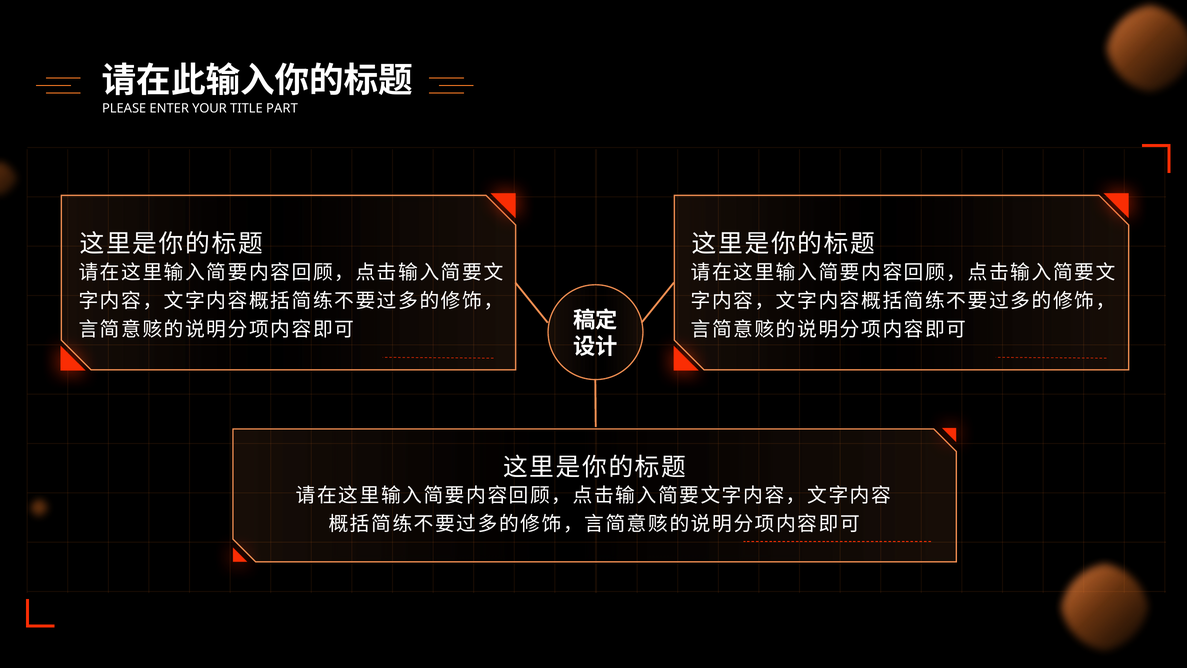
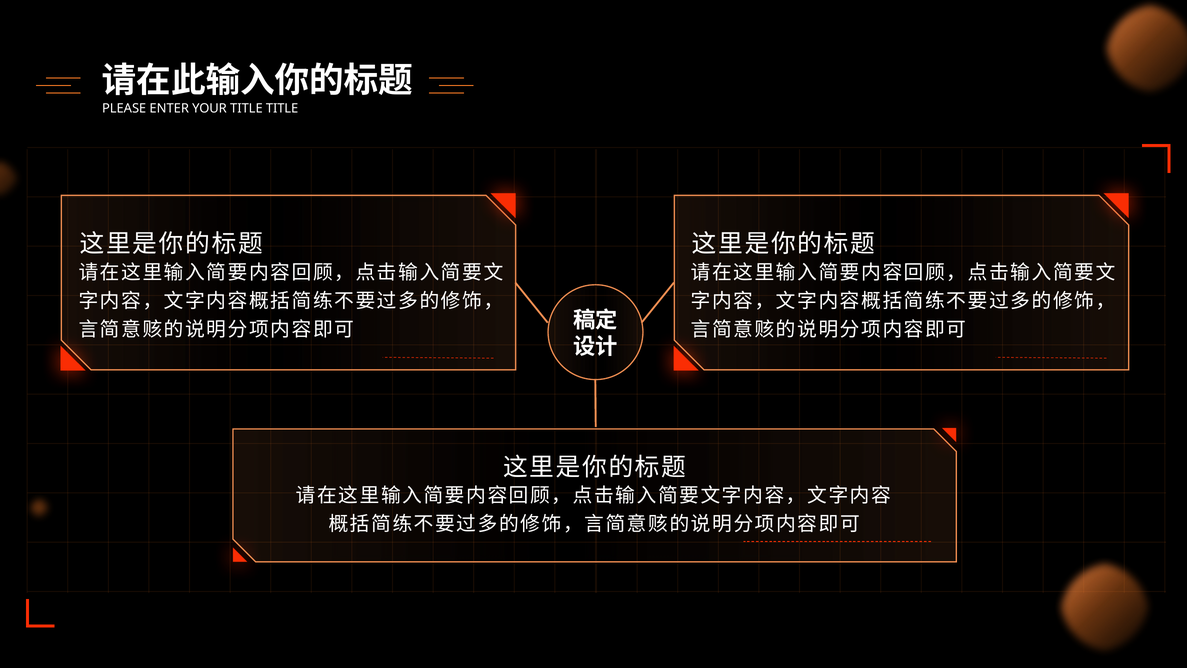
TITLE PART: PART -> TITLE
